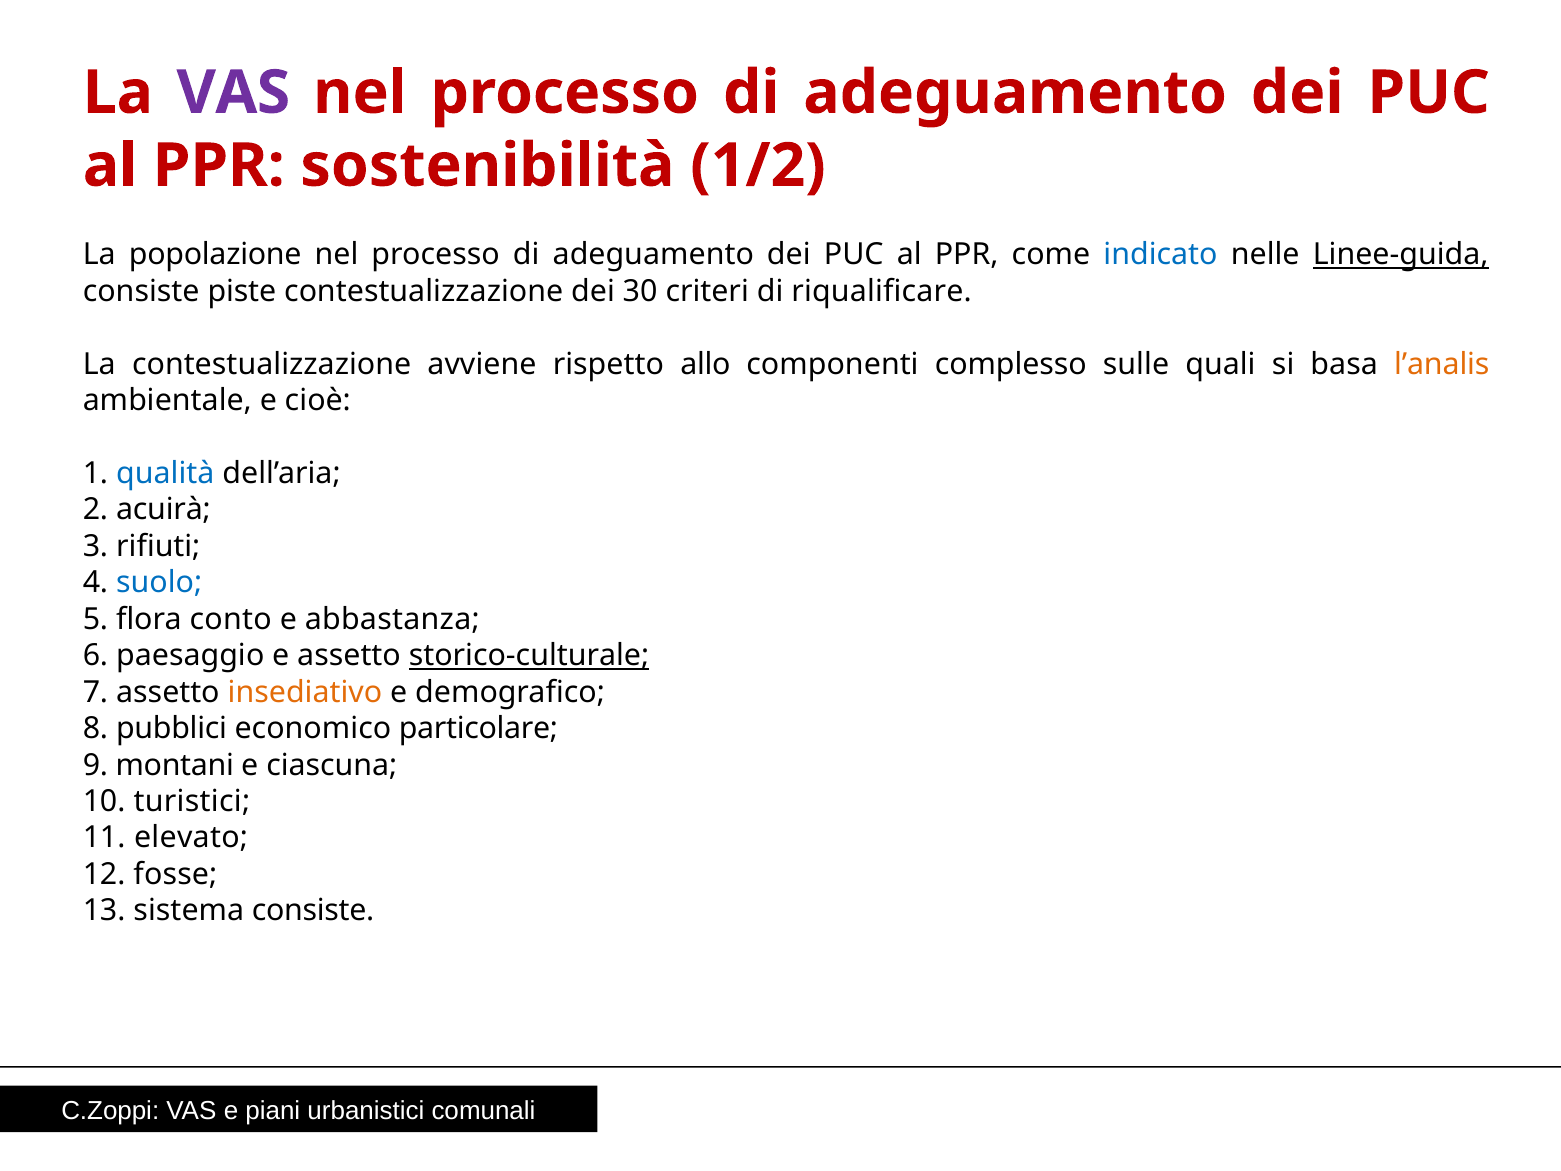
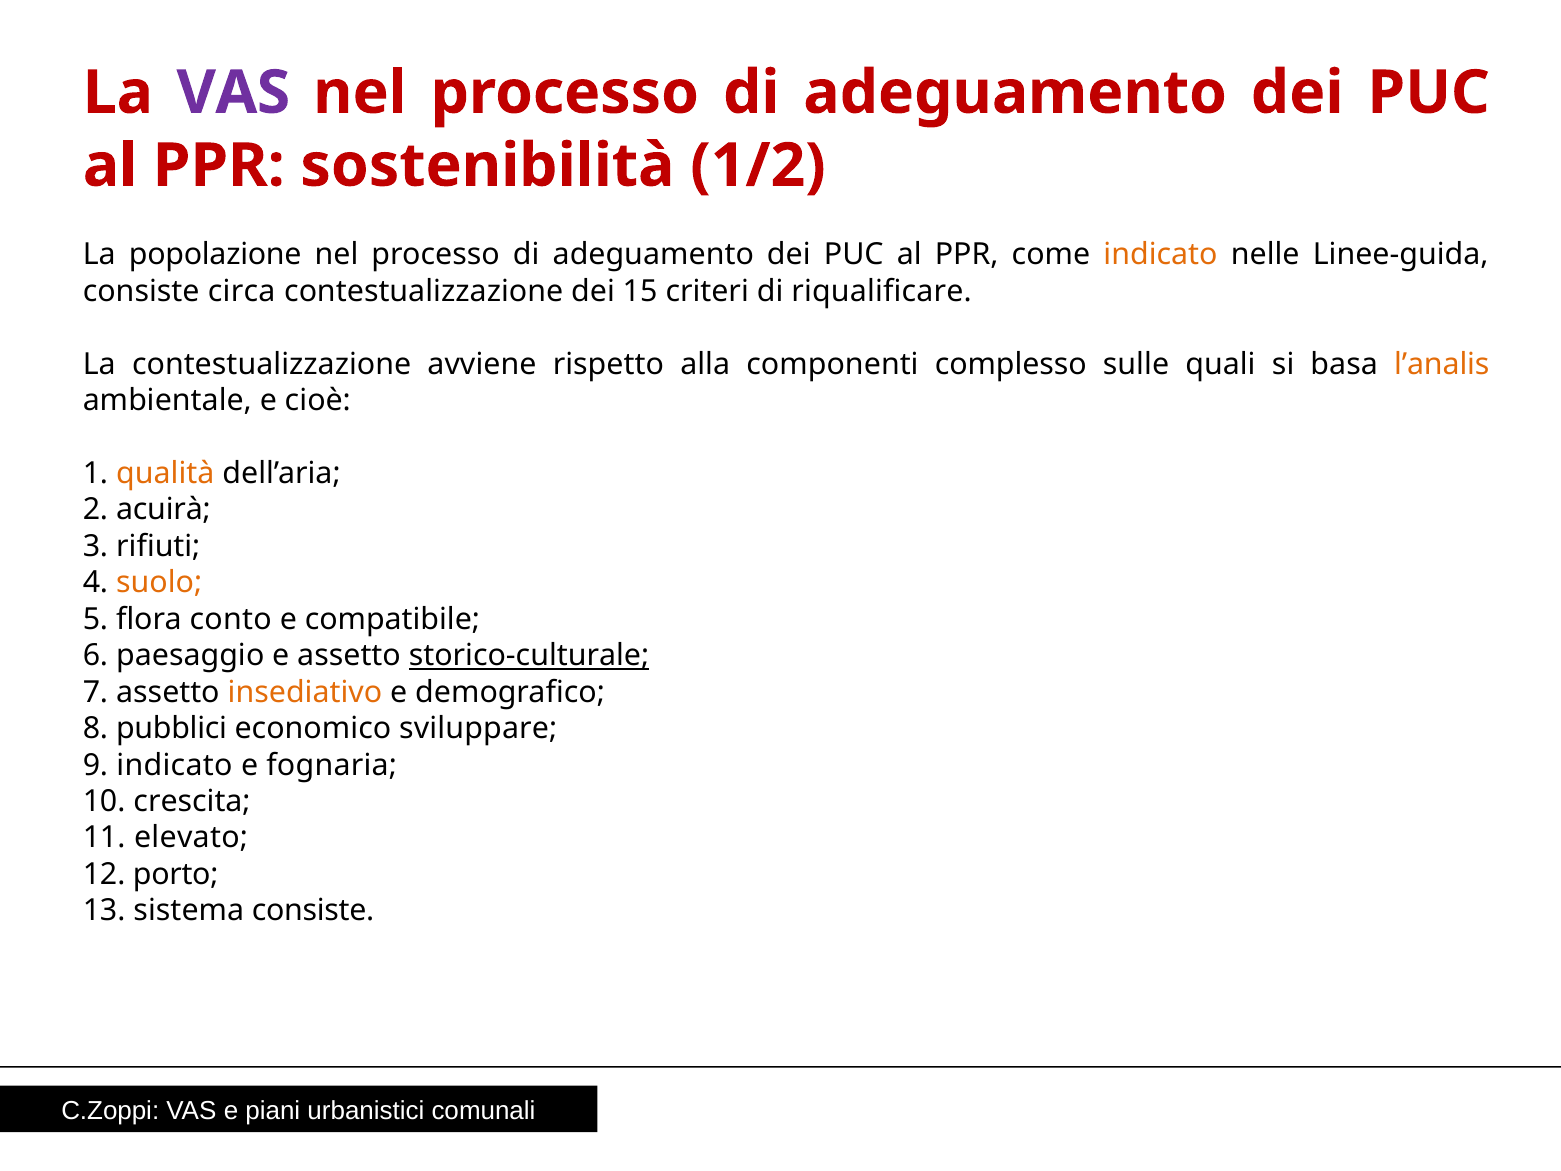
indicato at (1161, 255) colour: blue -> orange
Linee-guida underline: present -> none
piste: piste -> circa
30: 30 -> 15
allo: allo -> alla
qualità colour: blue -> orange
suolo colour: blue -> orange
abbastanza: abbastanza -> compatibile
particolare: particolare -> sviluppare
9 montani: montani -> indicato
ciascuna: ciascuna -> fognaria
turistici: turistici -> crescita
fosse: fosse -> porto
